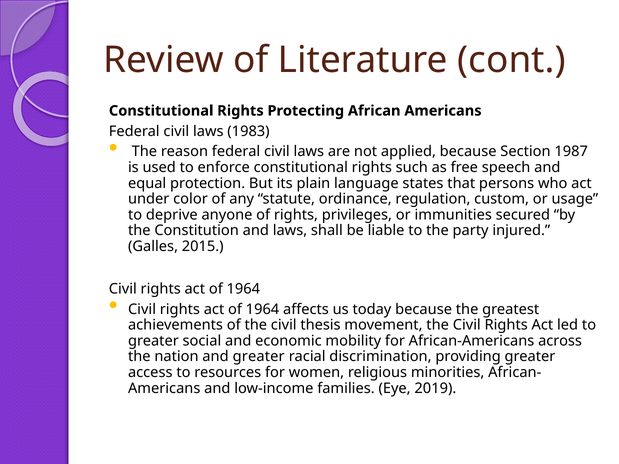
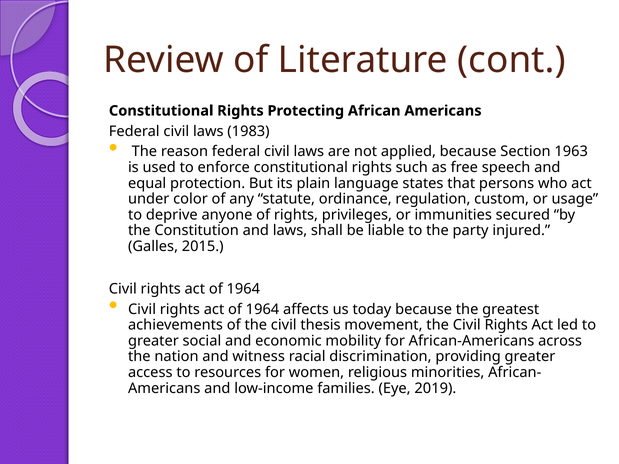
1987: 1987 -> 1963
and greater: greater -> witness
